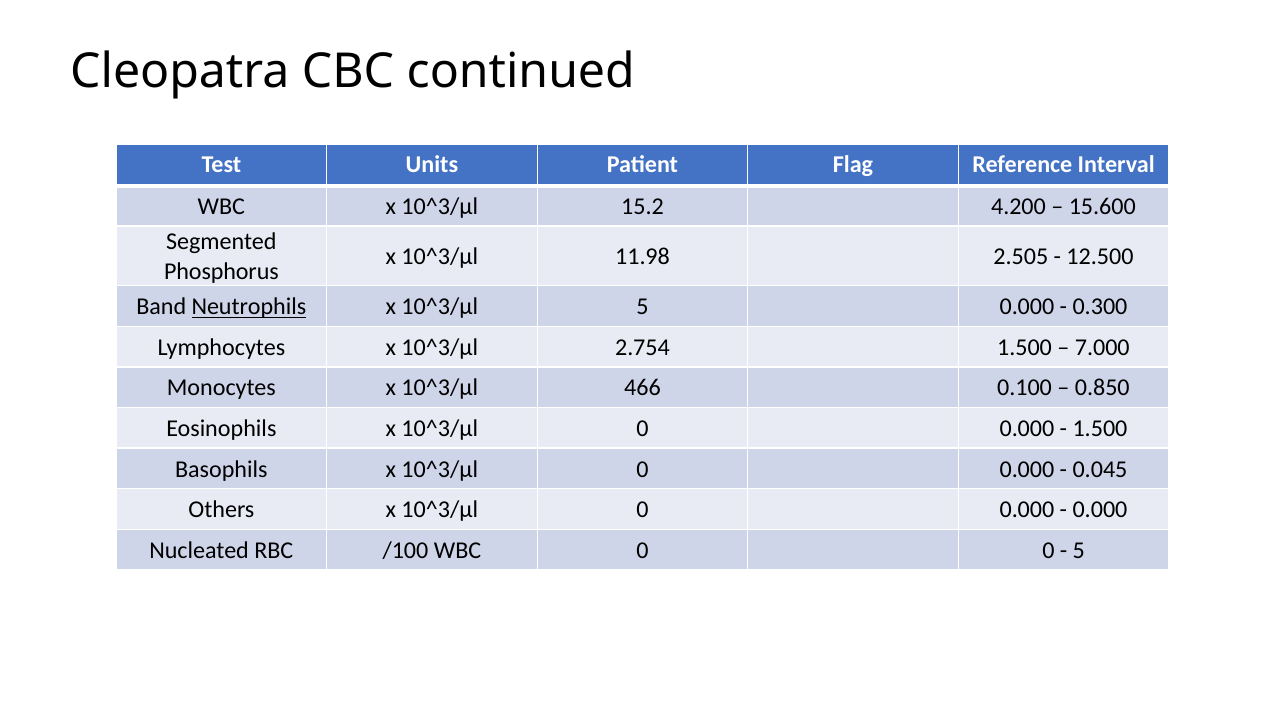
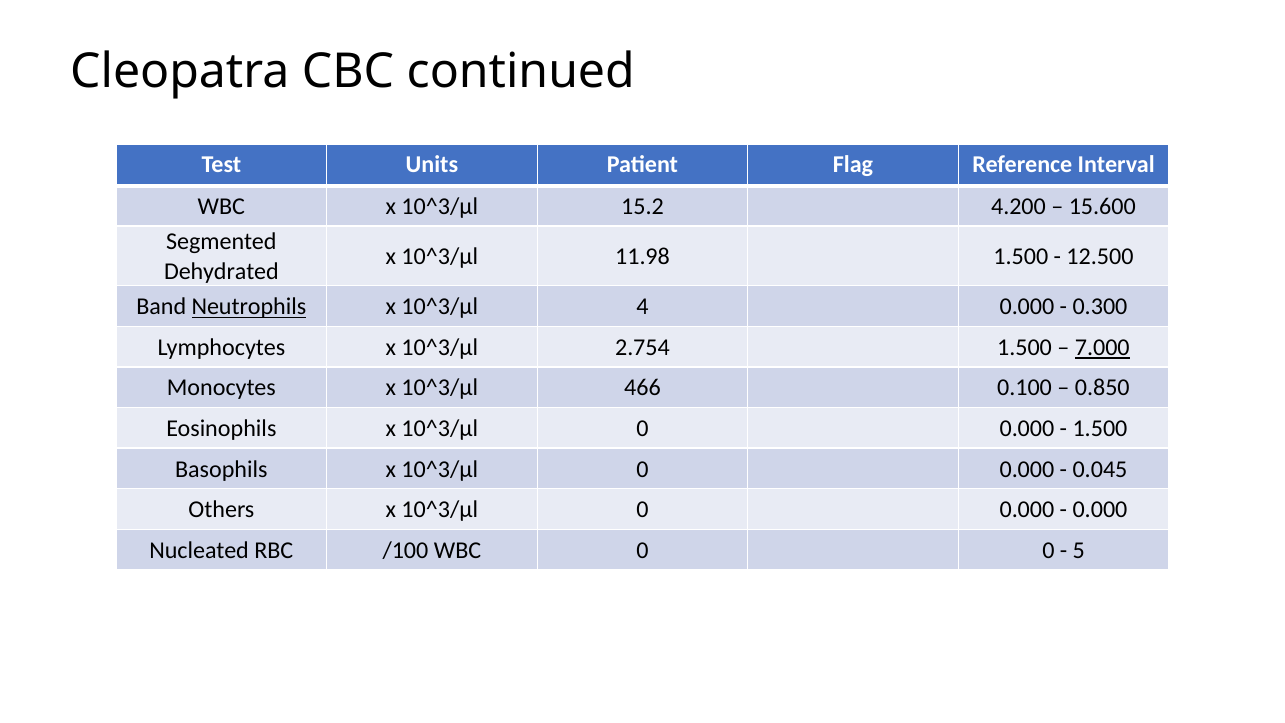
11.98 2.505: 2.505 -> 1.500
Phosphorus: Phosphorus -> Dehydrated
10^3/µl 5: 5 -> 4
7.000 underline: none -> present
